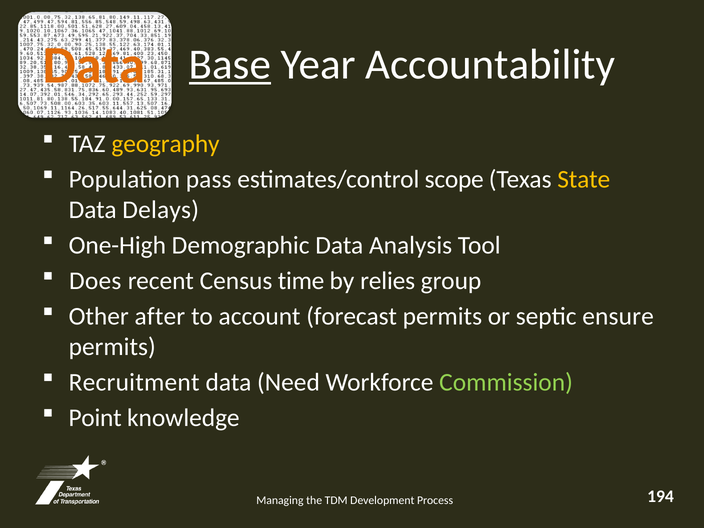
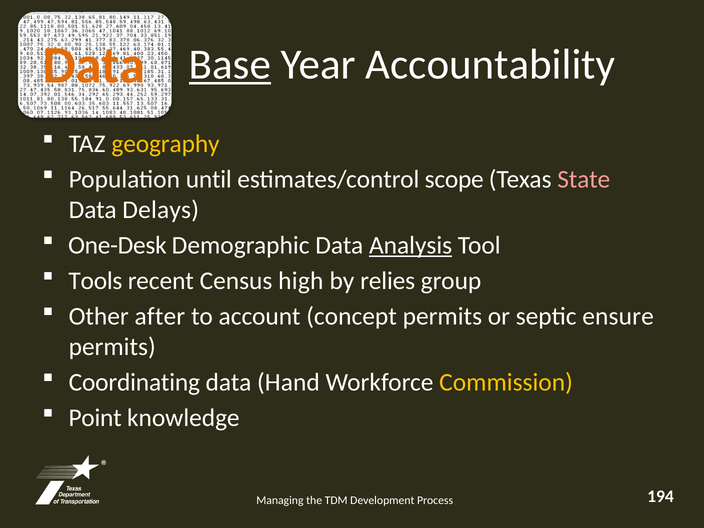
pass: pass -> until
State colour: yellow -> pink
One-High: One-High -> One-Desk
Analysis underline: none -> present
Does: Does -> Tools
time: time -> high
forecast: forecast -> concept
Recruitment: Recruitment -> Coordinating
Need: Need -> Hand
Commission colour: light green -> yellow
